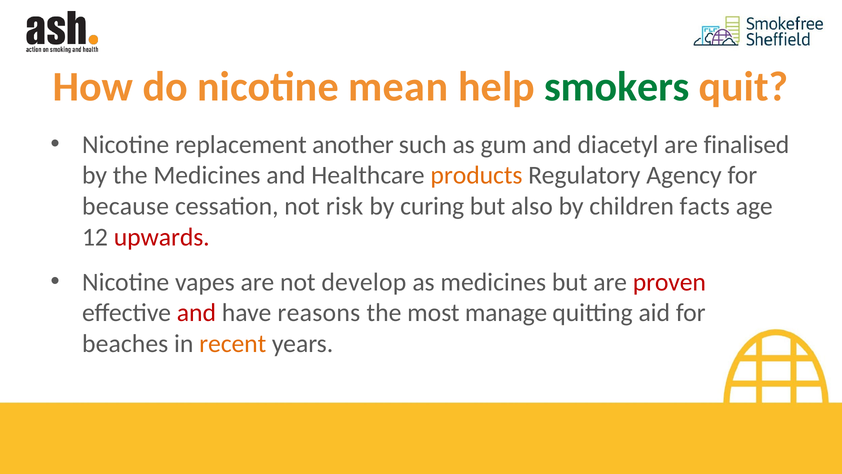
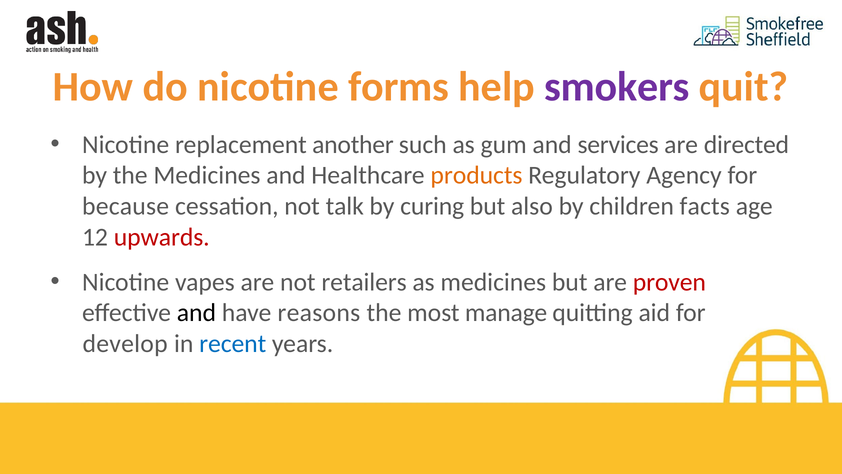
mean: mean -> forms
smokers colour: green -> purple
diacetyl: diacetyl -> services
finalised: finalised -> directed
risk: risk -> talk
develop: develop -> retailers
and at (196, 313) colour: red -> black
beaches: beaches -> develop
recent colour: orange -> blue
